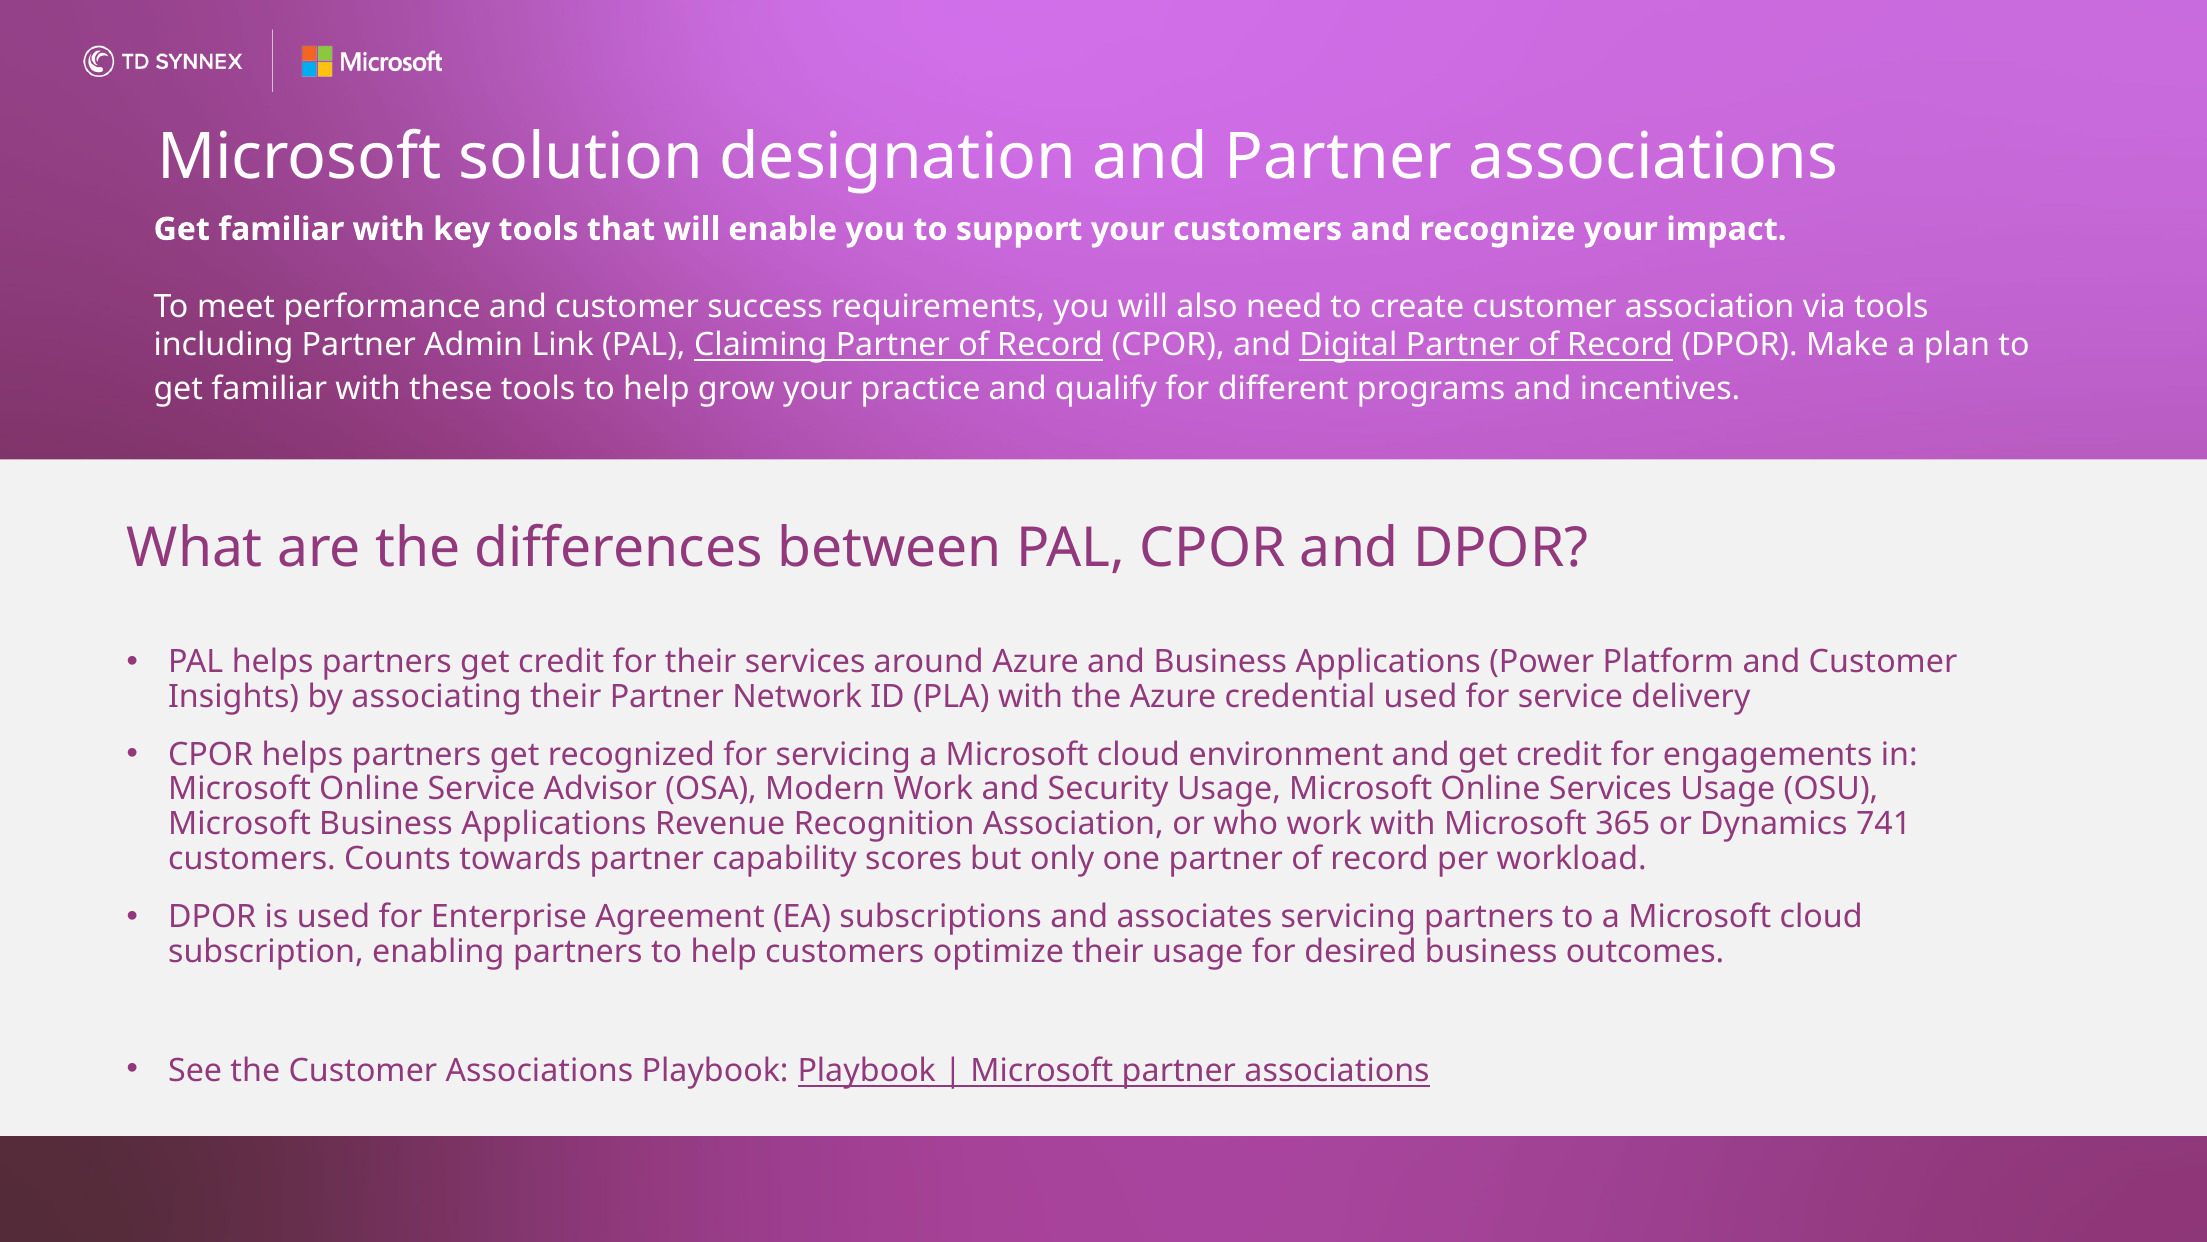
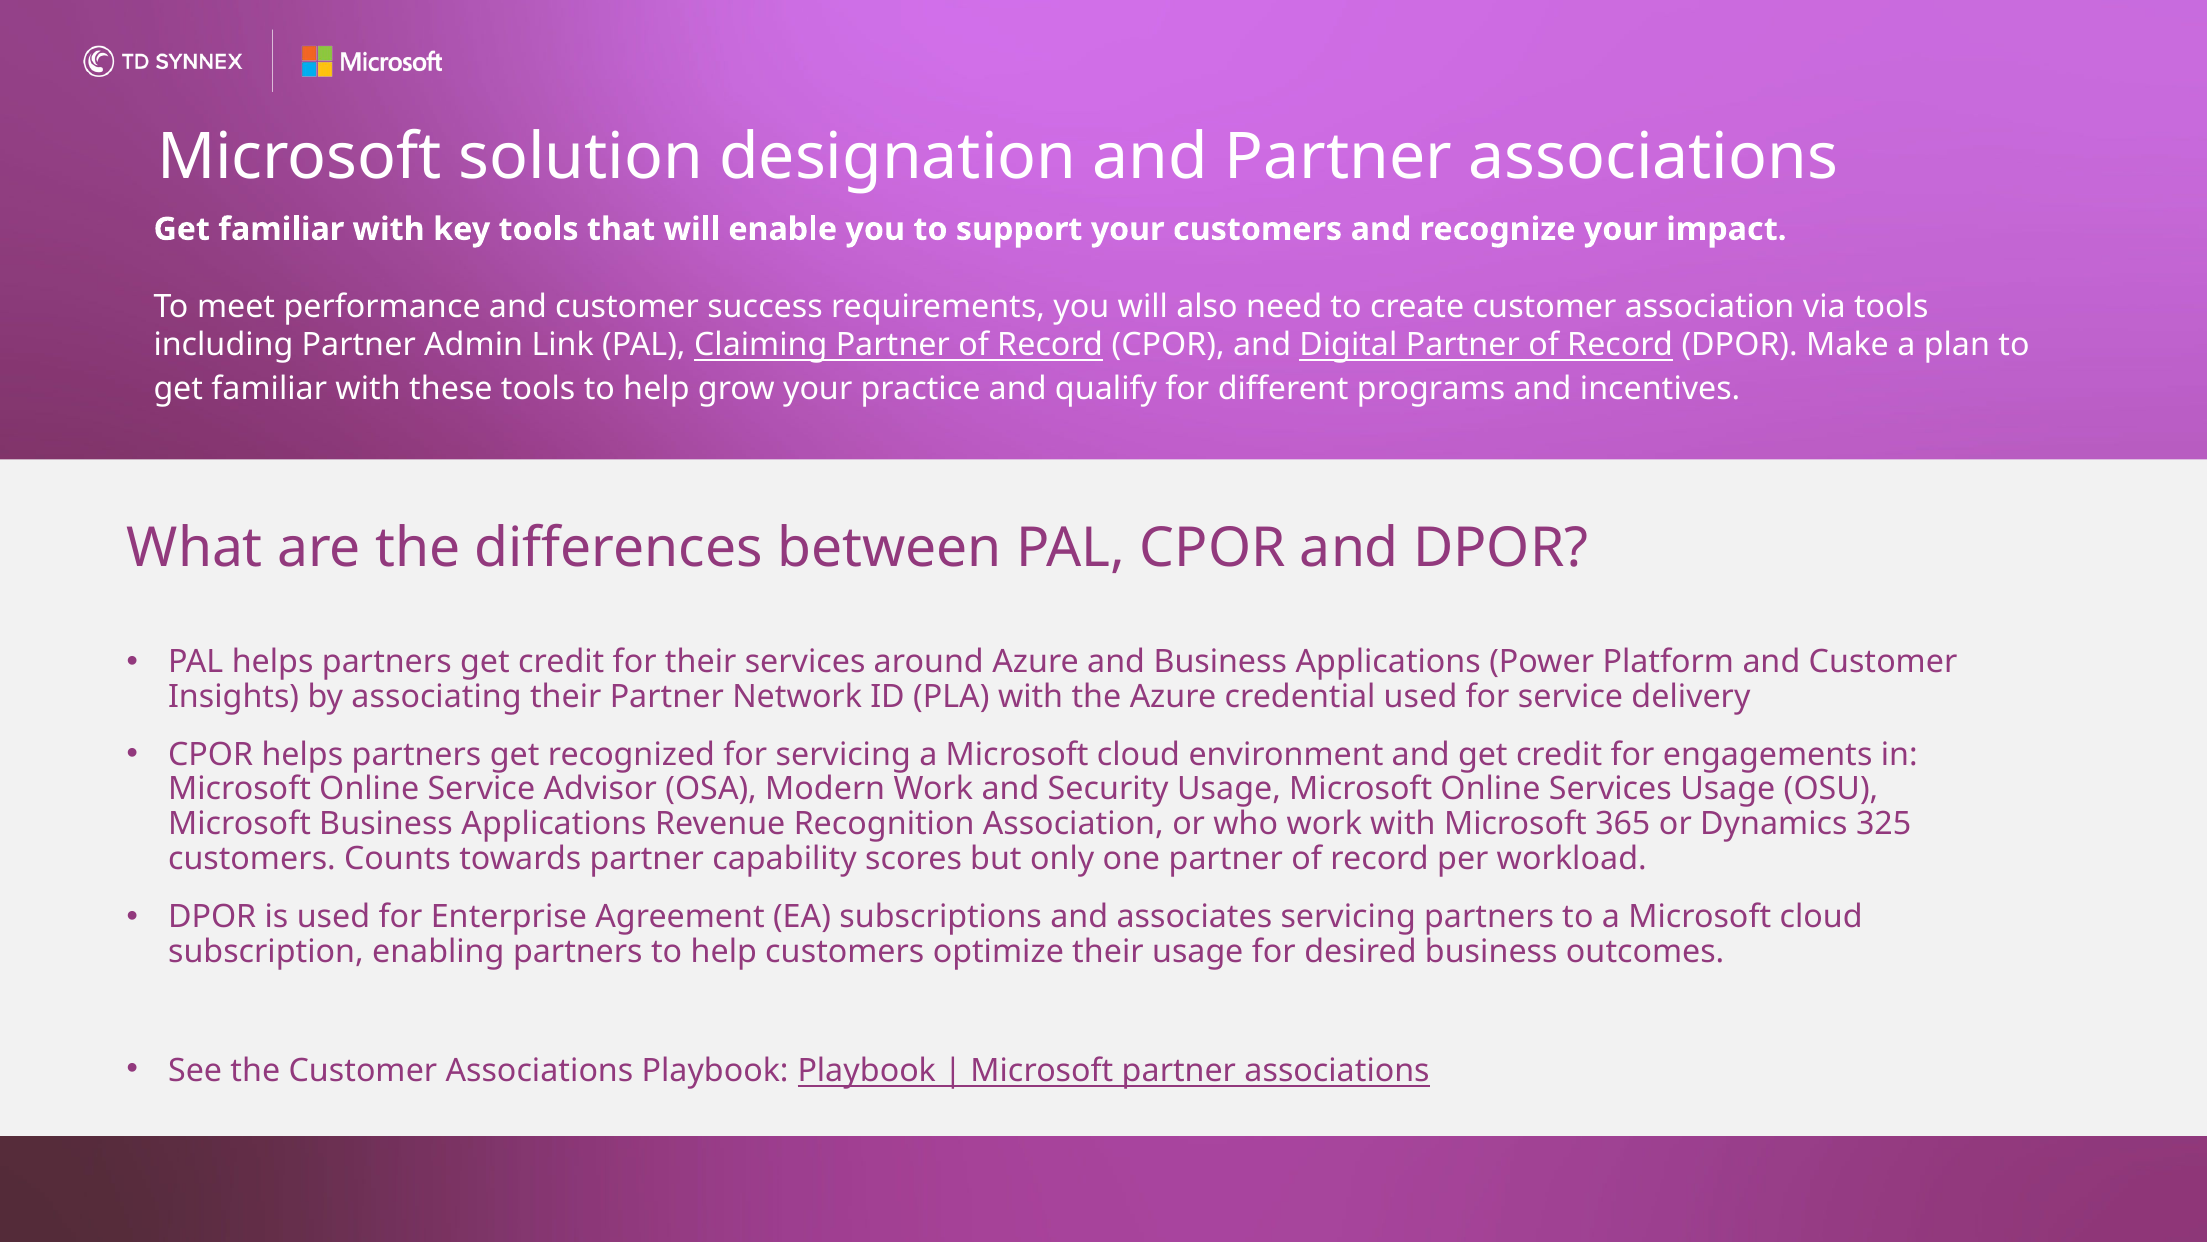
741: 741 -> 325
